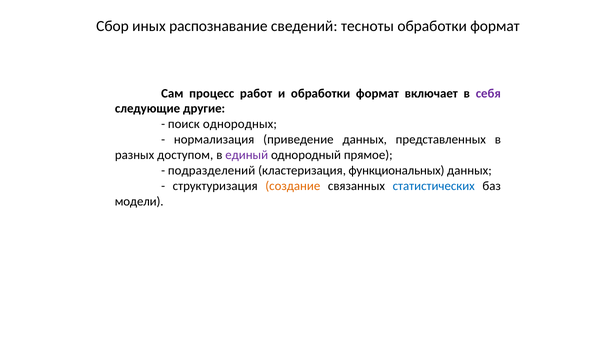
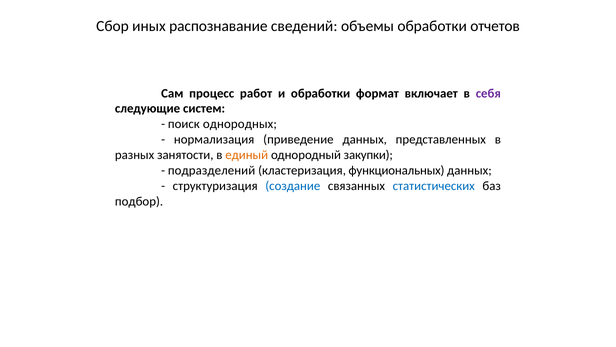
тесноты: тесноты -> объемы
формат at (495, 26): формат -> отчетов
другие: другие -> систем
доступом: доступом -> занятости
единый colour: purple -> orange
прямое: прямое -> закупки
создание colour: orange -> blue
модели: модели -> подбор
